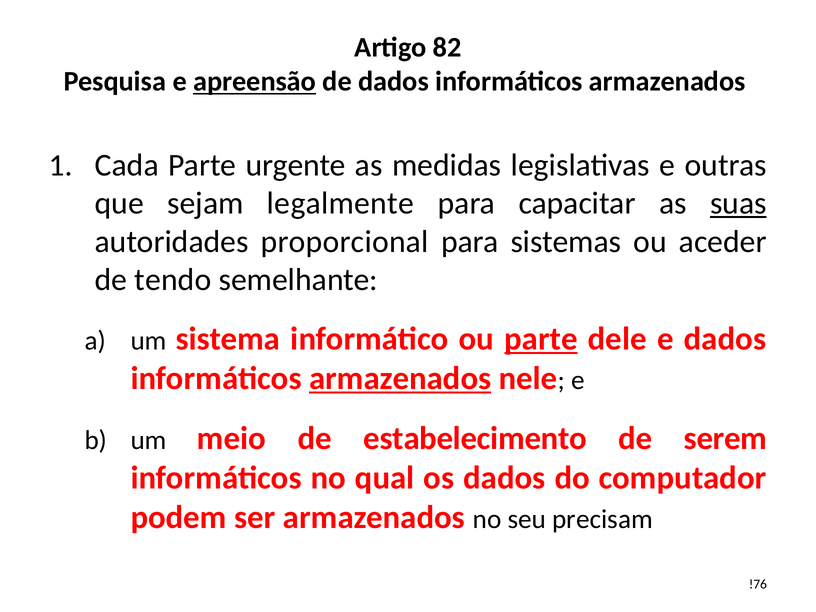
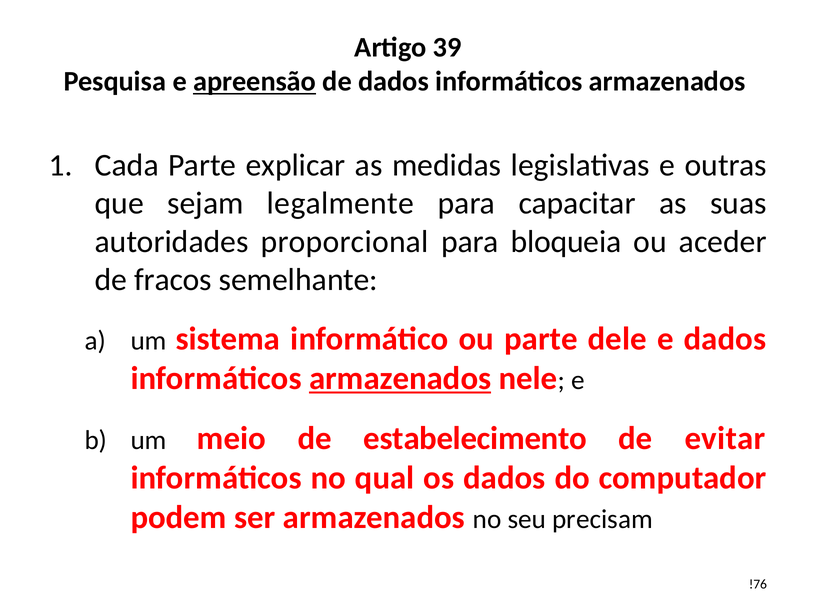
82: 82 -> 39
urgente: urgente -> explicar
suas underline: present -> none
sistemas: sistemas -> bloqueia
tendo: tendo -> fracos
parte at (541, 339) underline: present -> none
serem: serem -> evitar
